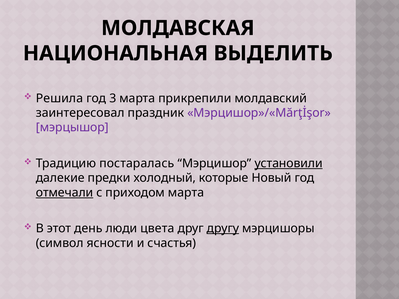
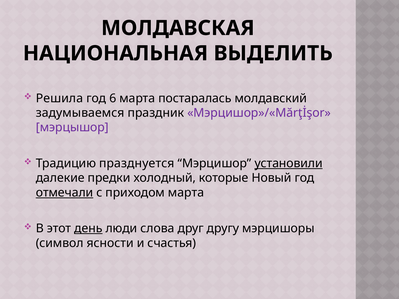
3: 3 -> 6
прикрепили: прикрепили -> постаралась
заинтересовал: заинтересовал -> задумываемся
постаралась: постаралась -> празднуется
день underline: none -> present
цвета: цвета -> слова
другу underline: present -> none
